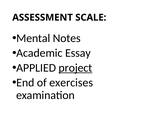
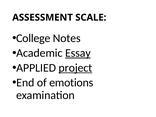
Mental: Mental -> College
Essay underline: none -> present
exercises: exercises -> emotions
